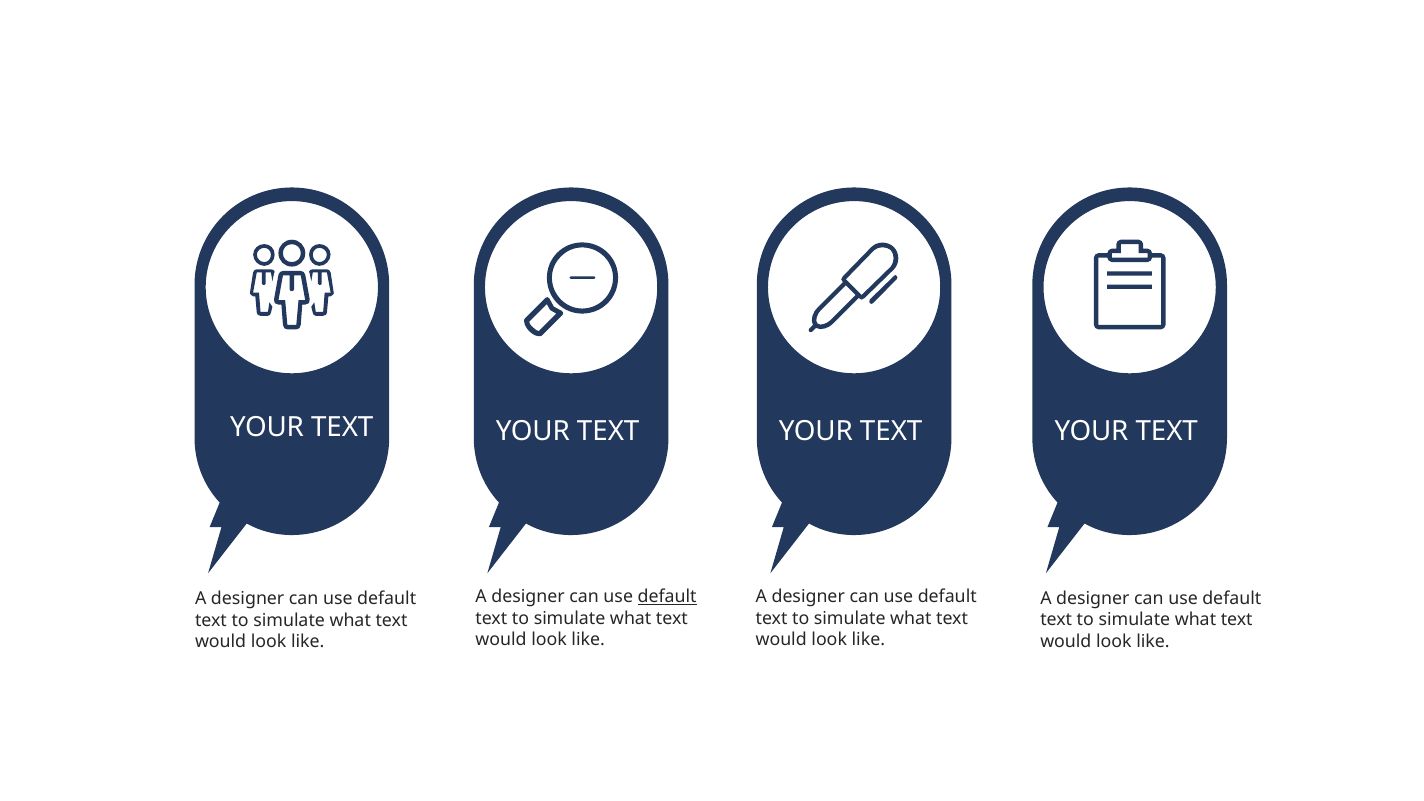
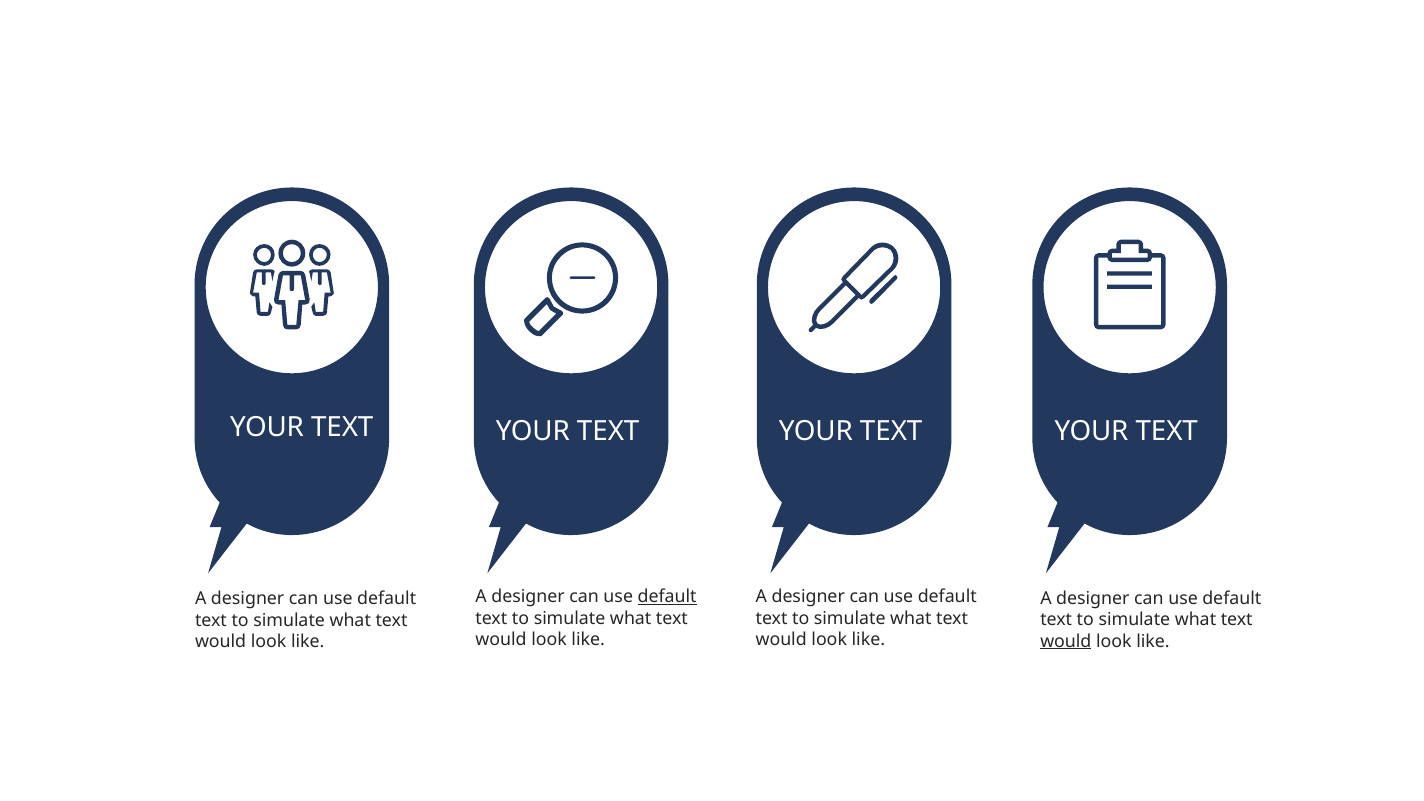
would at (1066, 641) underline: none -> present
